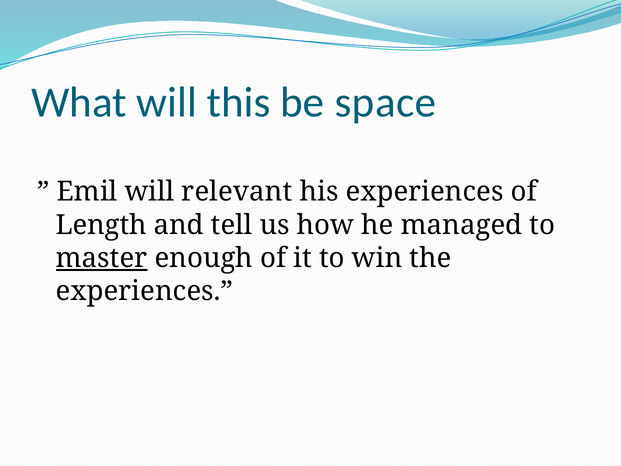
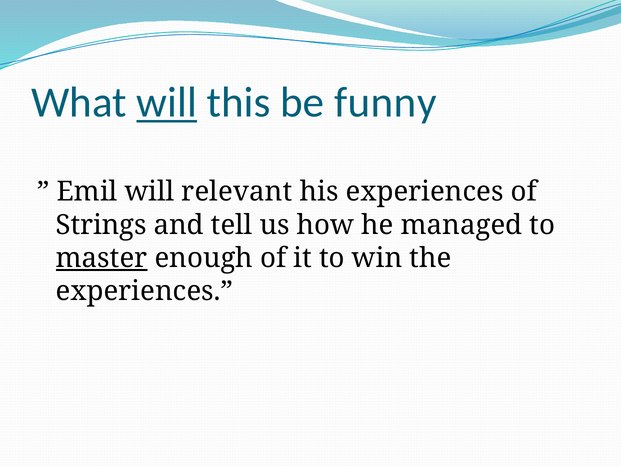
will at (167, 103) underline: none -> present
space: space -> funny
Length: Length -> Strings
